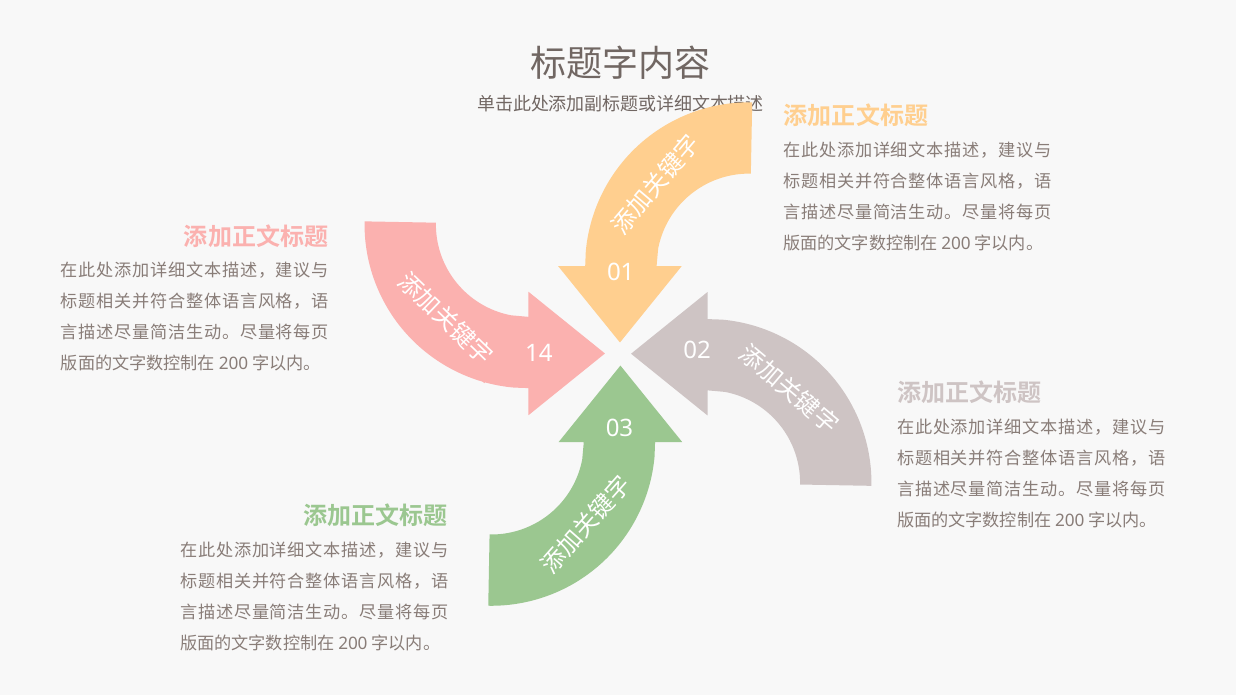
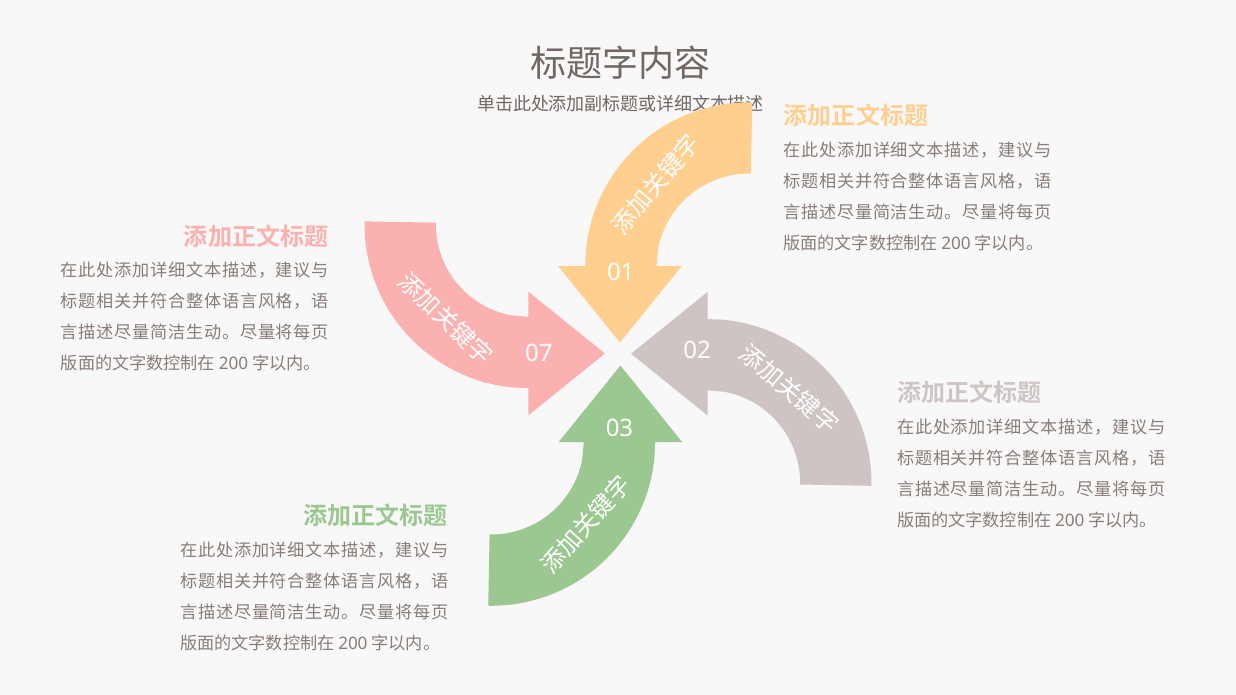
14: 14 -> 07
